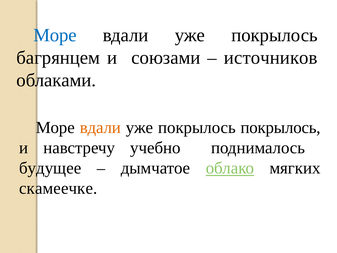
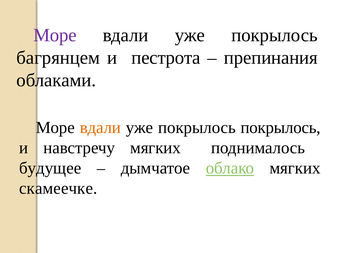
Море at (55, 35) colour: blue -> purple
союзами: союзами -> пестрота
источников: источников -> препинания
навстречу учебно: учебно -> мягких
